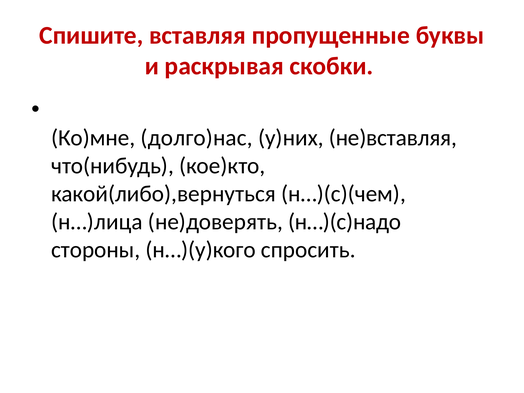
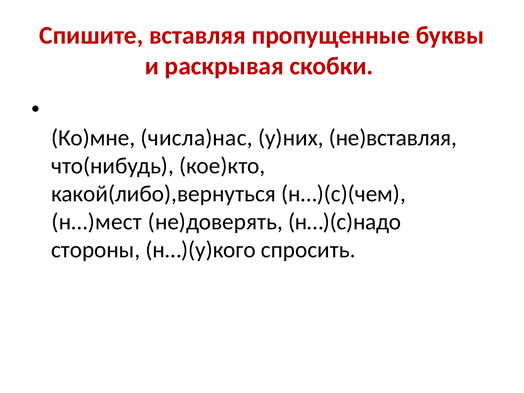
долго)нас: долго)нас -> числа)нас
н…)лица: н…)лица -> н…)мест
